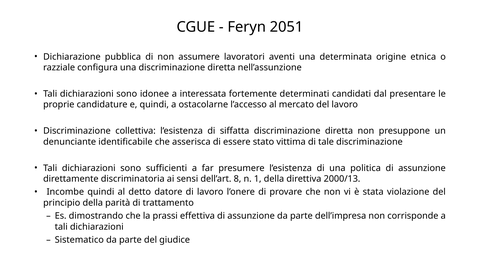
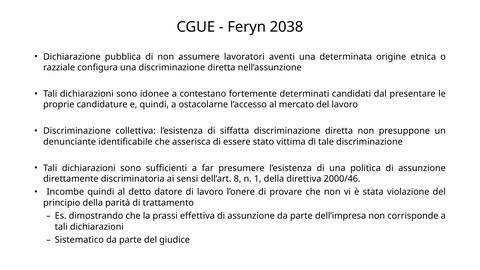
2051: 2051 -> 2038
interessata: interessata -> contestano
2000/13: 2000/13 -> 2000/46
